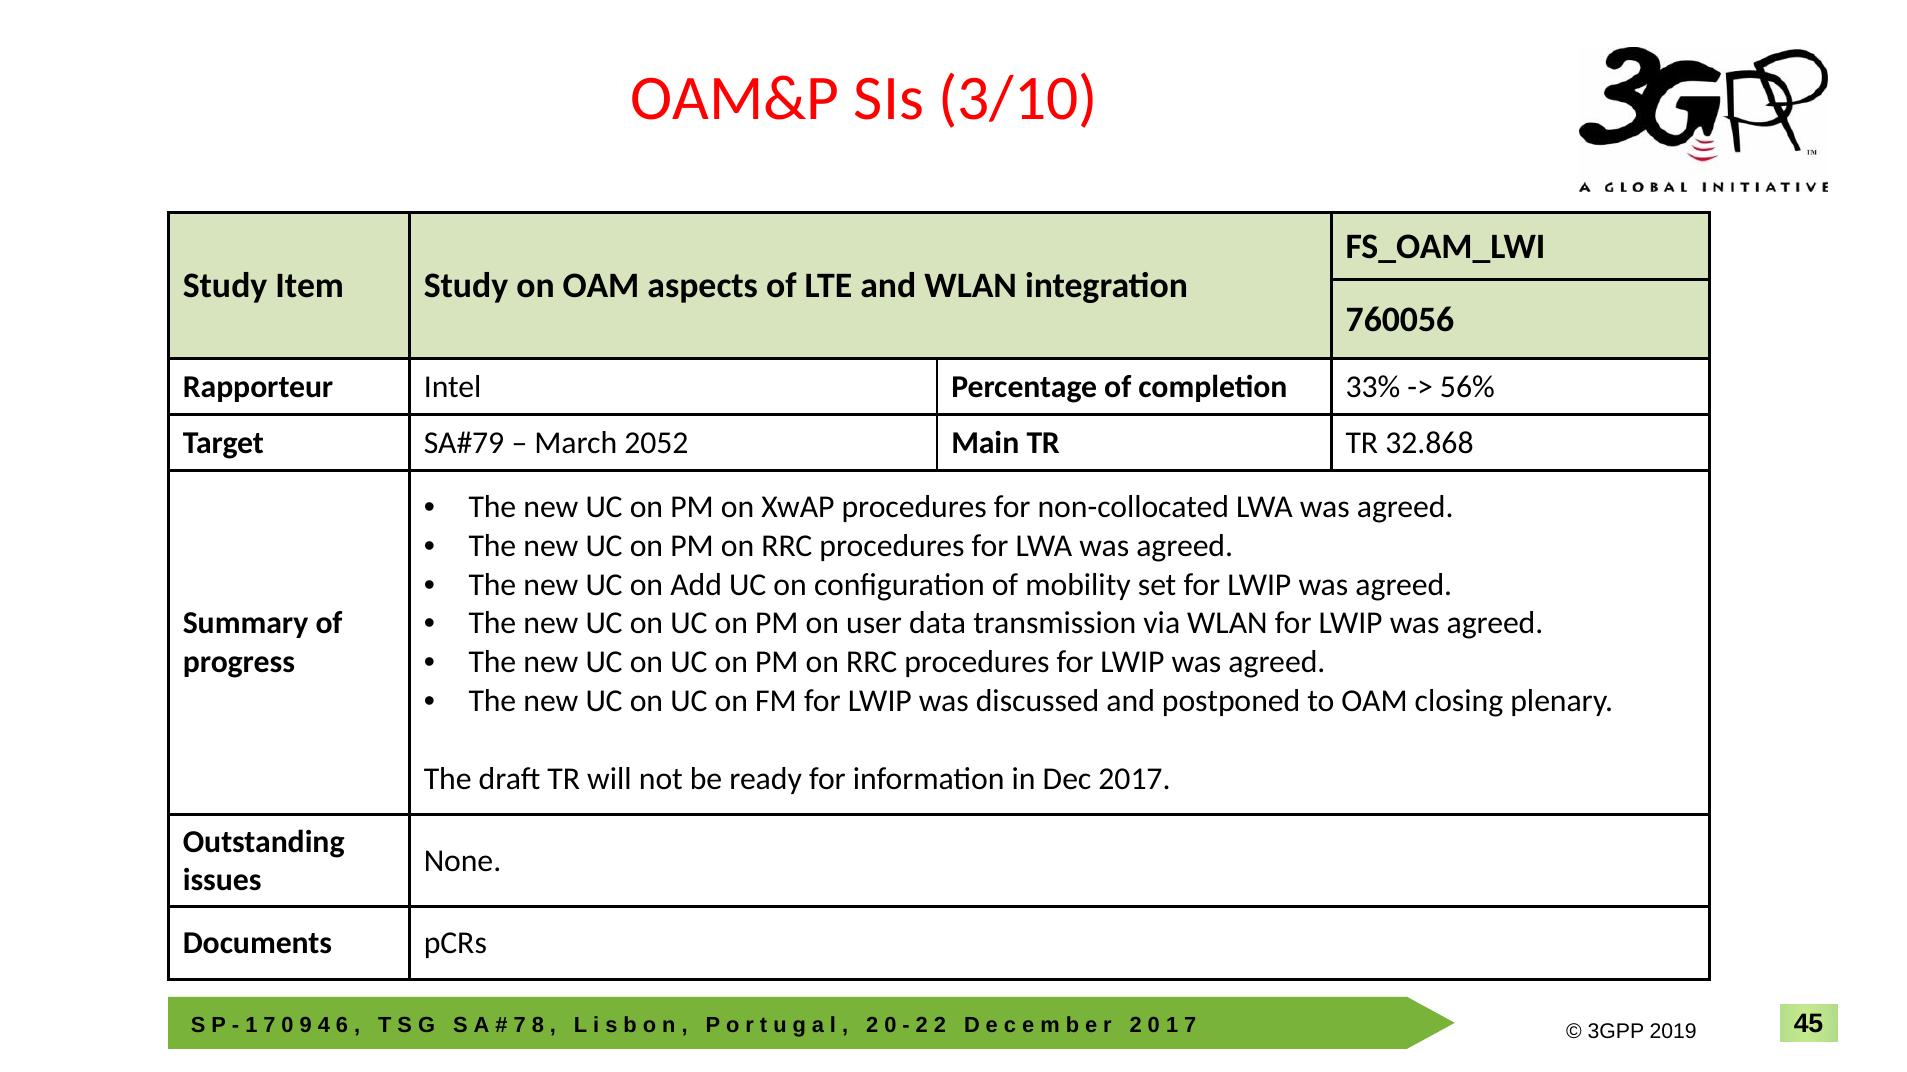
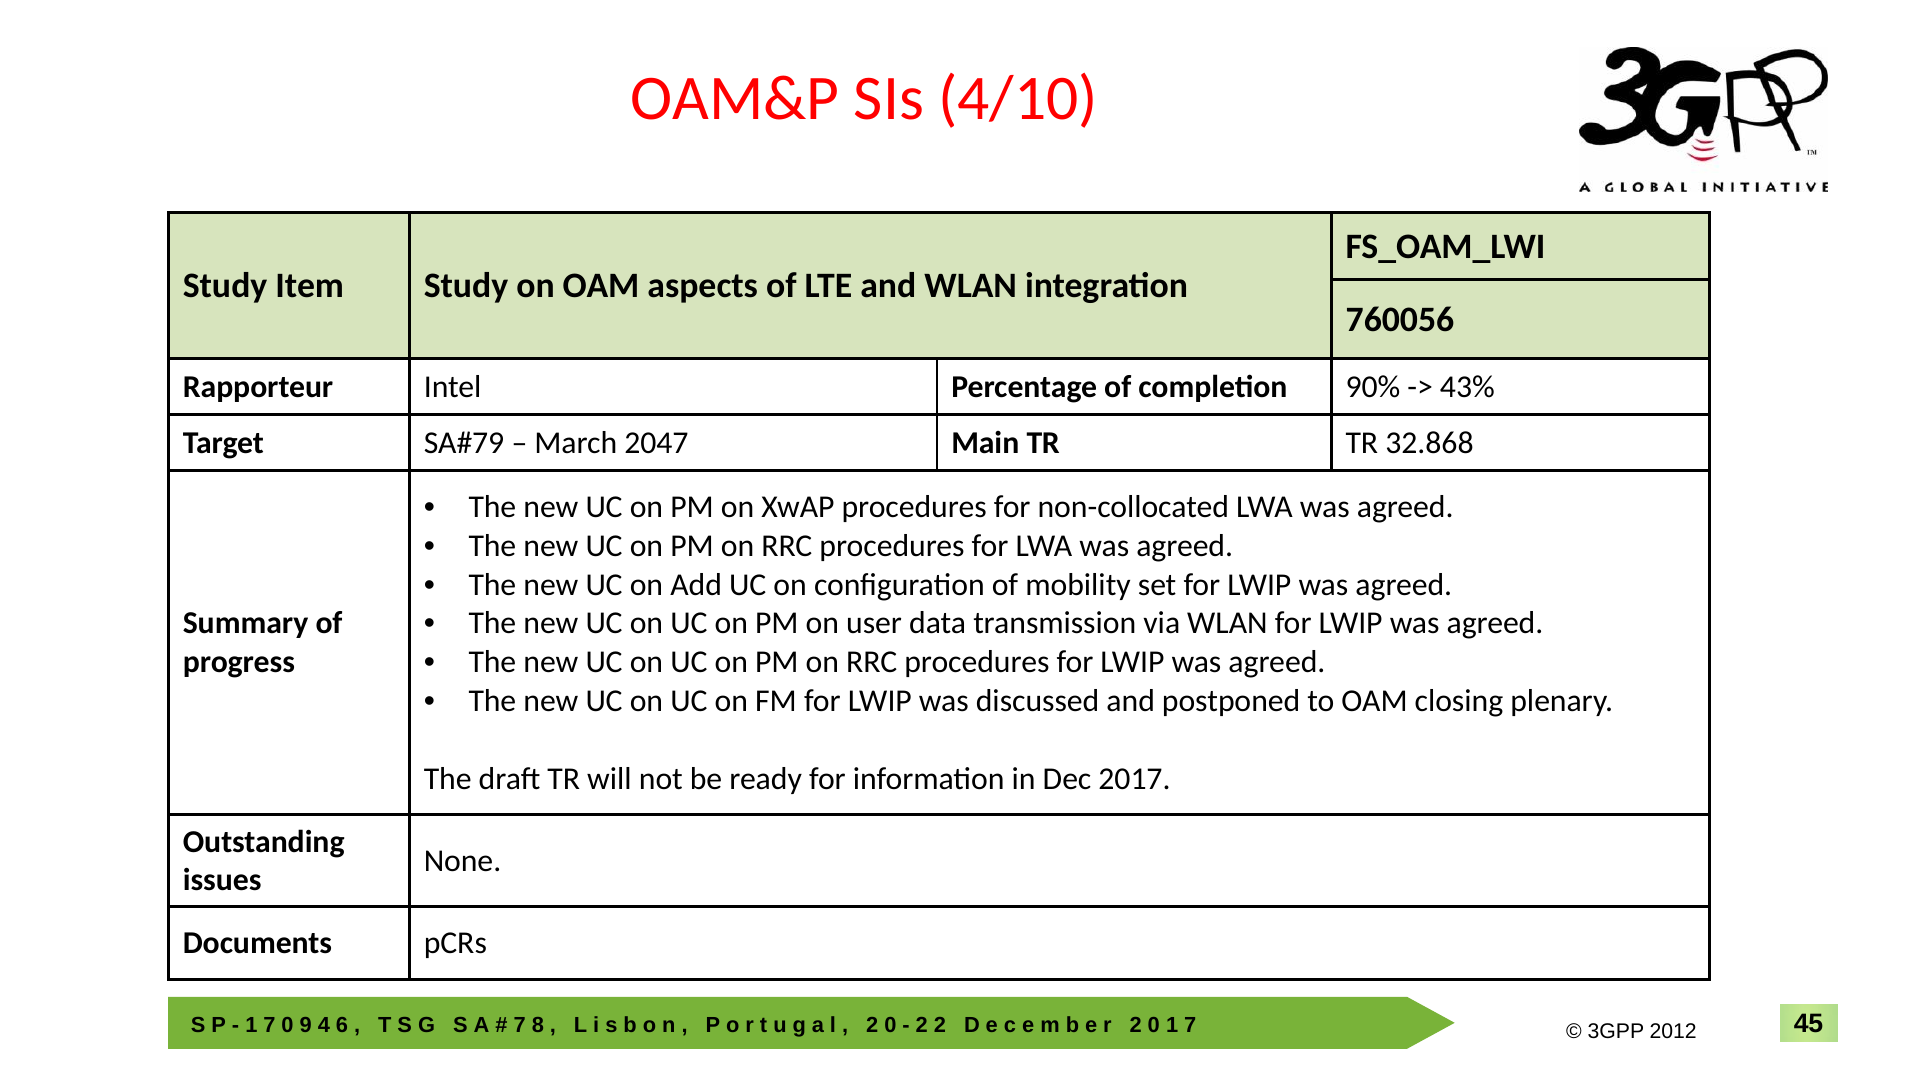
3/10: 3/10 -> 4/10
33%: 33% -> 90%
56%: 56% -> 43%
2052: 2052 -> 2047
2019 at (1673, 1032): 2019 -> 2012
